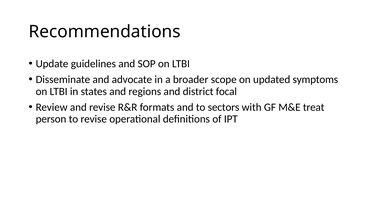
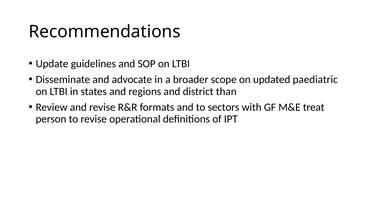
symptoms: symptoms -> paediatric
focal: focal -> than
